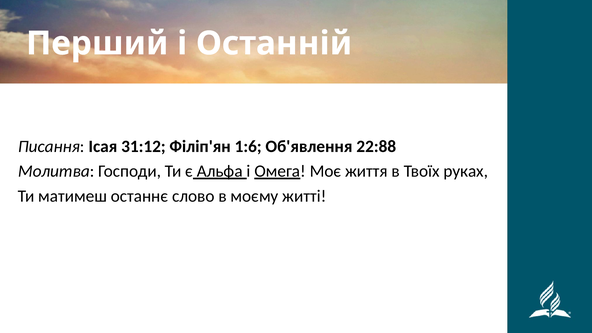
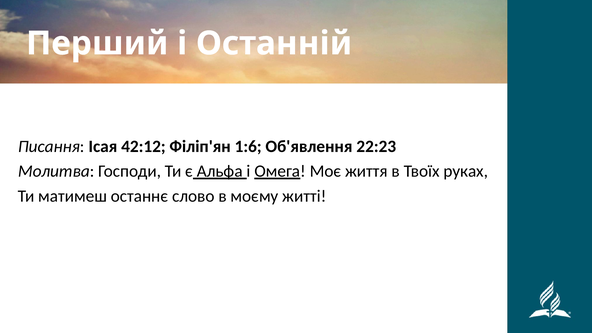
31:12: 31:12 -> 42:12
22:88: 22:88 -> 22:23
